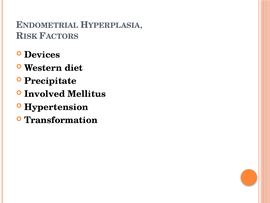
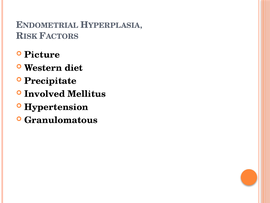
Devices: Devices -> Picture
Transformation: Transformation -> Granulomatous
